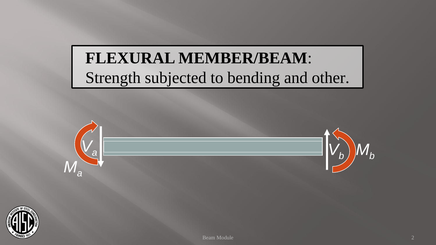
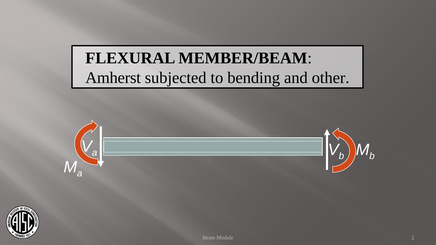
Strength: Strength -> Amherst
